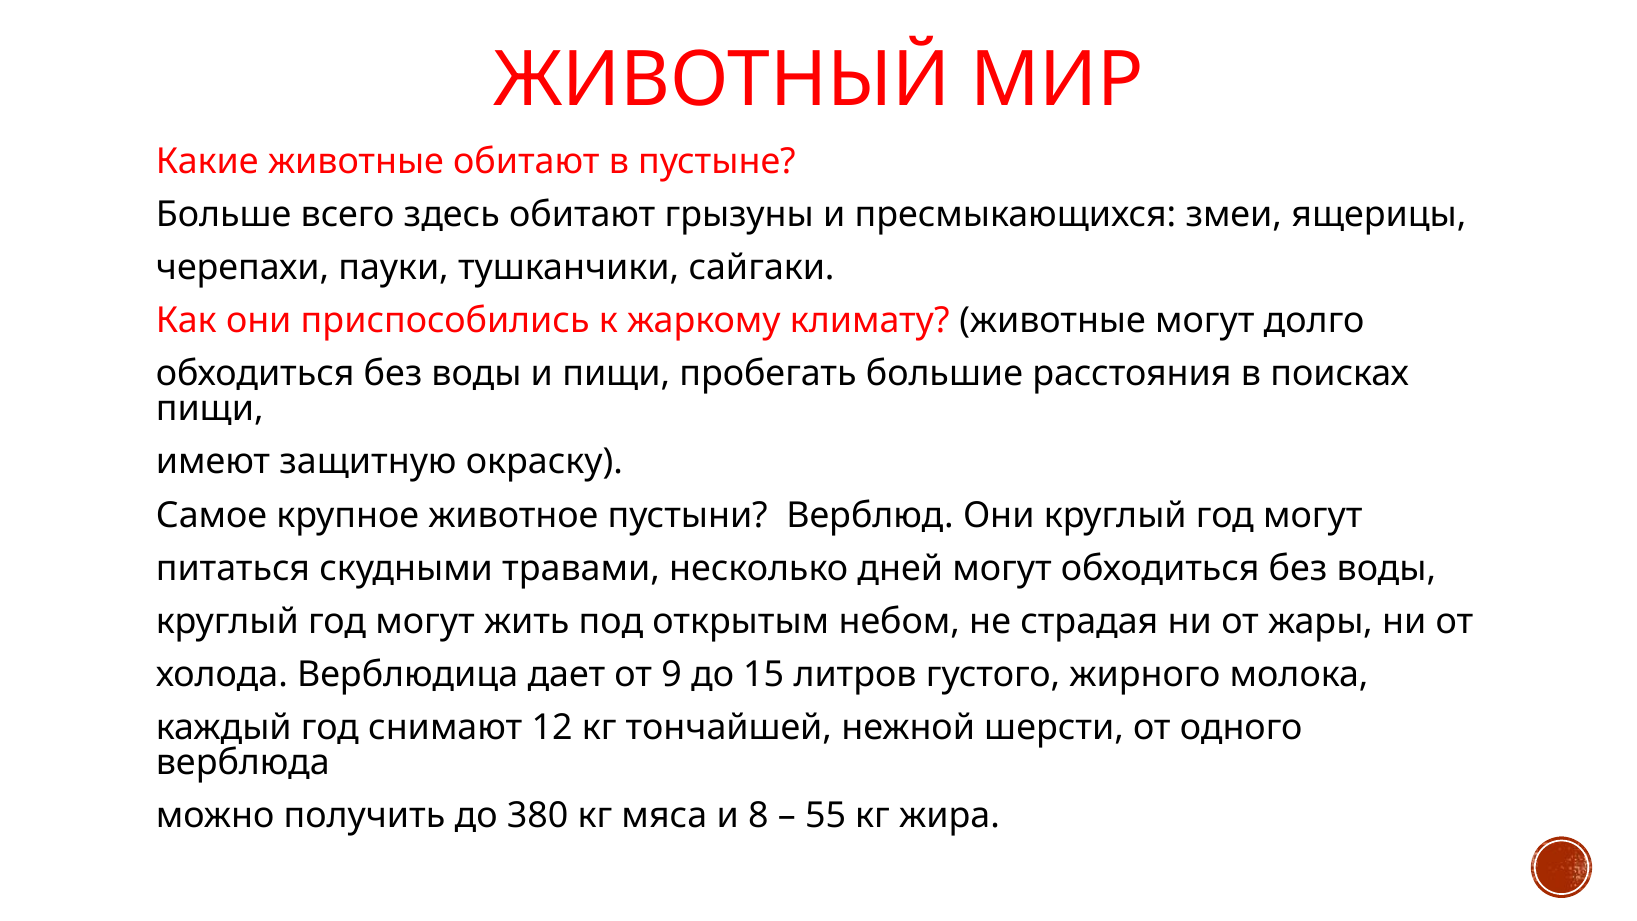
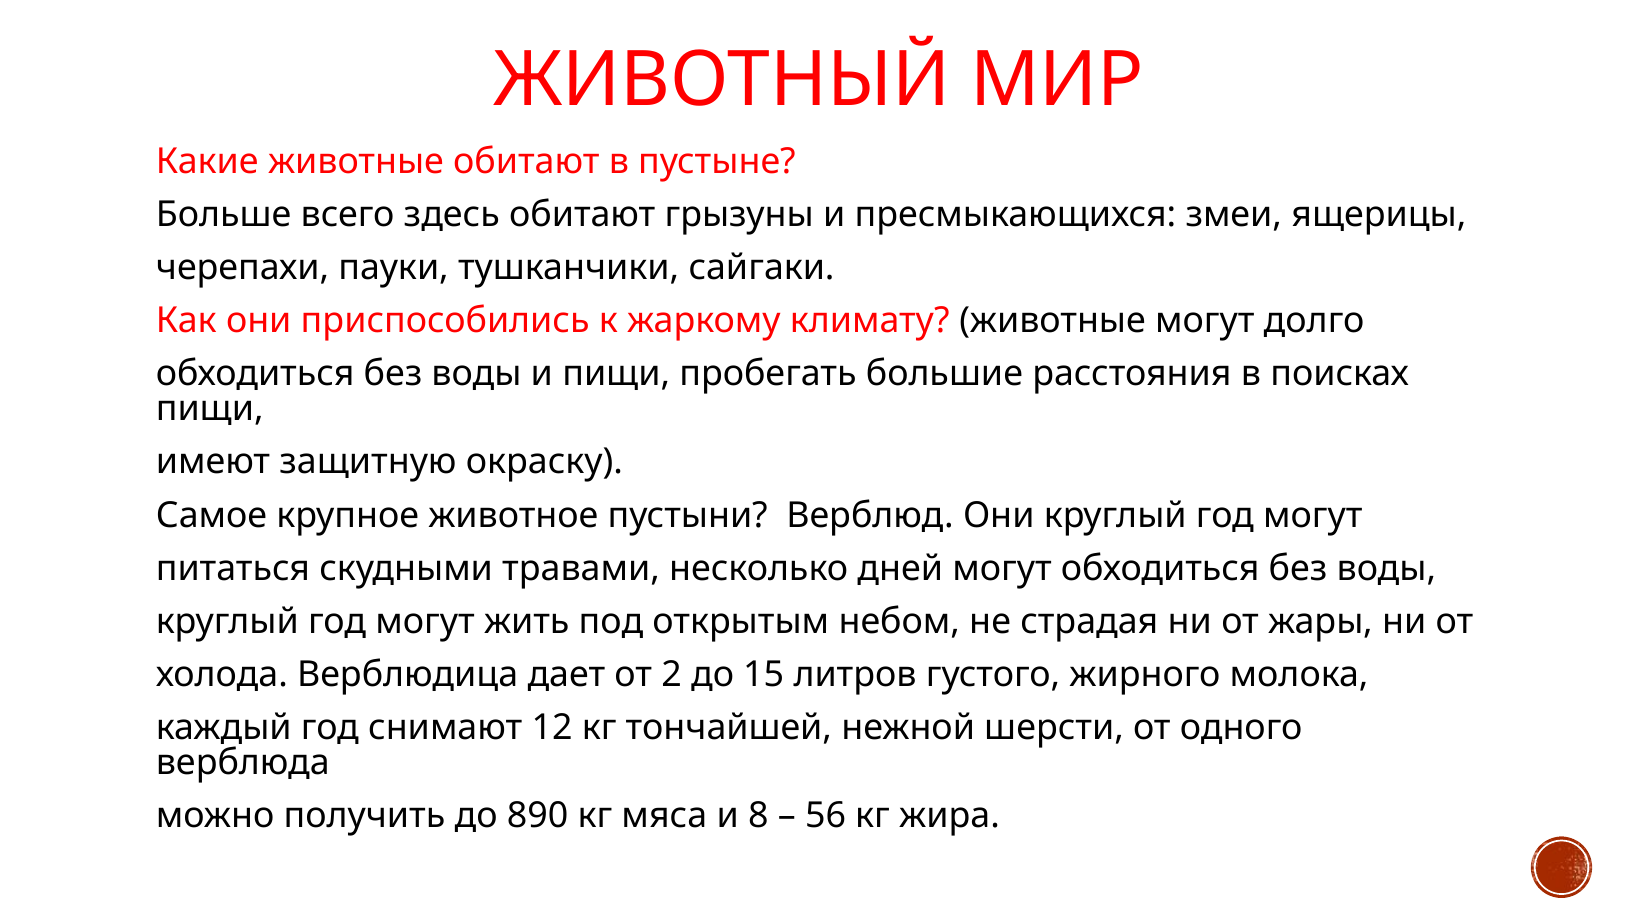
9: 9 -> 2
380: 380 -> 890
55: 55 -> 56
